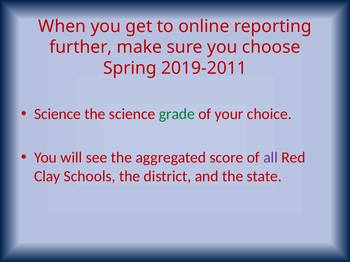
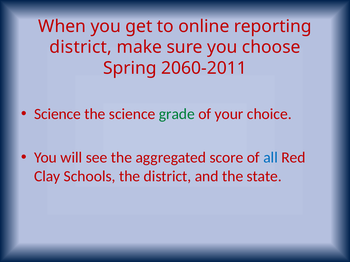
further at (81, 47): further -> district
2019-2011: 2019-2011 -> 2060-2011
all colour: purple -> blue
